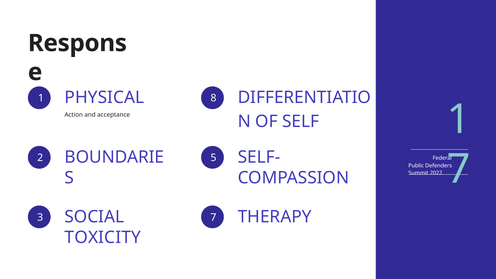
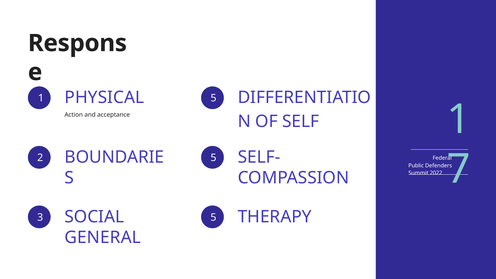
1 8: 8 -> 5
3 7: 7 -> 5
TOXICITY: TOXICITY -> GENERAL
